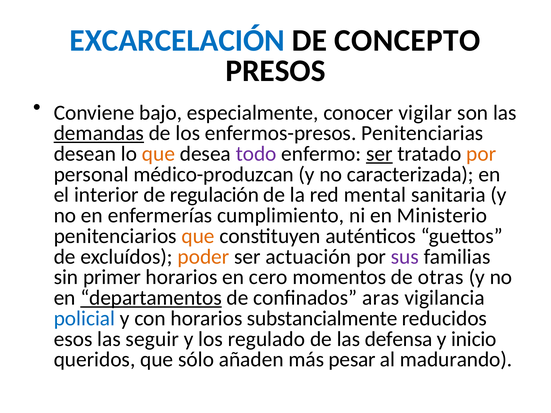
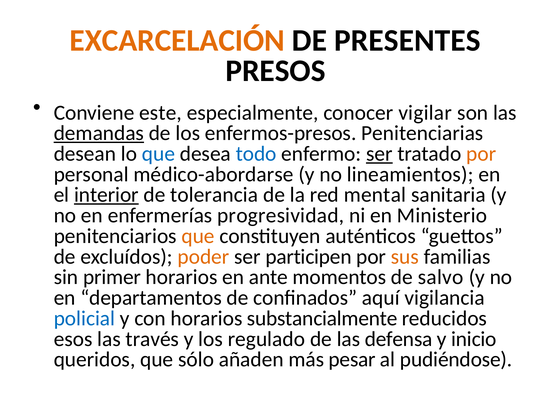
EXCARCELACIÓN colour: blue -> orange
CONCEPTO: CONCEPTO -> PRESENTES
bajo: bajo -> este
que at (158, 154) colour: orange -> blue
todo colour: purple -> blue
médico-produzcan: médico-produzcan -> médico-abordarse
caracterizada: caracterizada -> lineamientos
interior underline: none -> present
regulación: regulación -> tolerancia
cumplimiento: cumplimiento -> progresividad
actuación: actuación -> participen
sus colour: purple -> orange
cero: cero -> ante
otras: otras -> salvo
departamentos underline: present -> none
aras: aras -> aquí
seguir: seguir -> través
madurando: madurando -> pudiéndose
